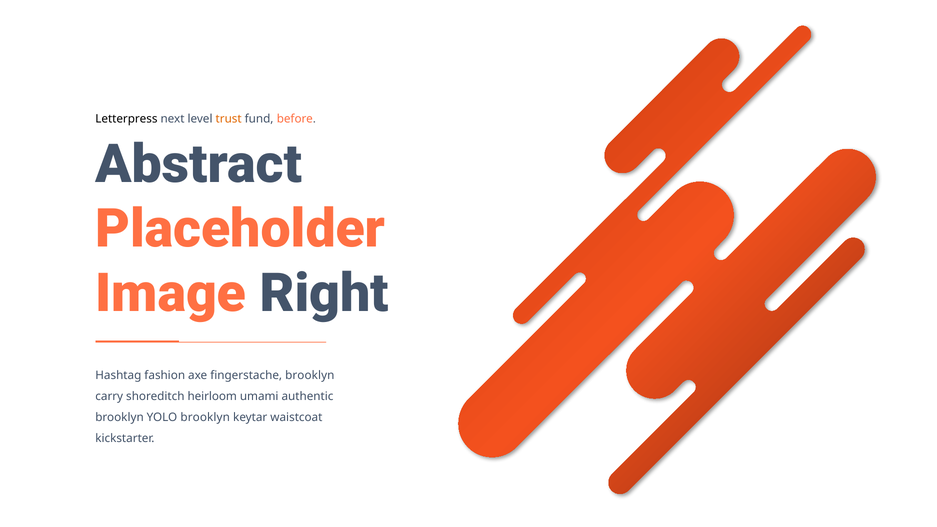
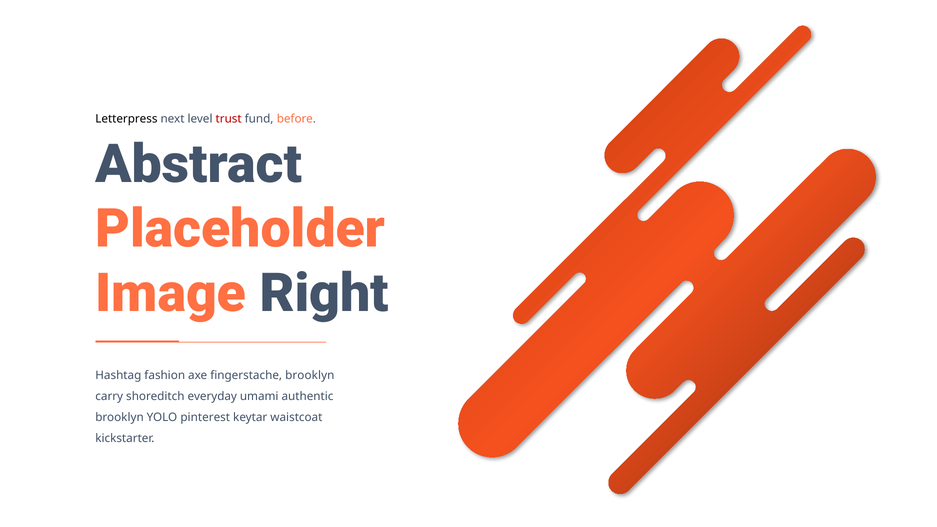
trust colour: orange -> red
heirloom: heirloom -> everyday
YOLO brooklyn: brooklyn -> pinterest
